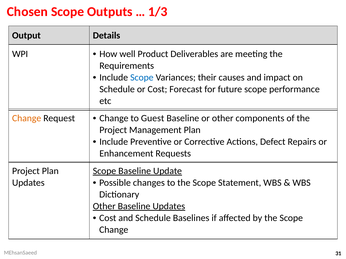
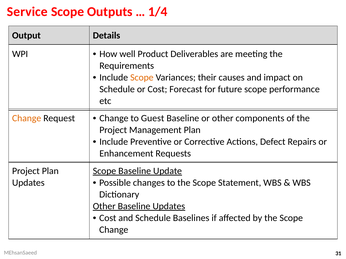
Chosen: Chosen -> Service
1/3: 1/3 -> 1/4
Scope at (142, 78) colour: blue -> orange
